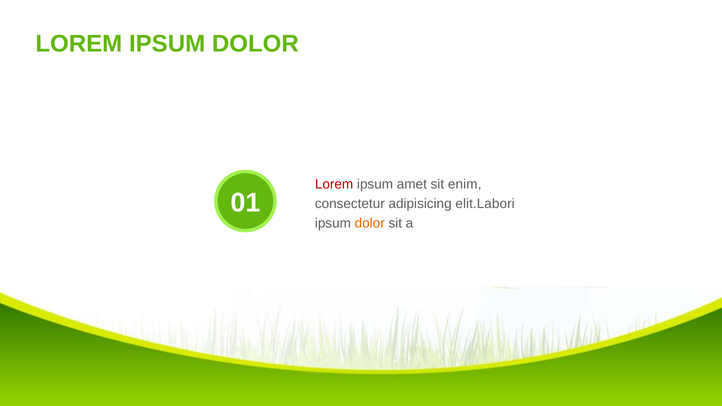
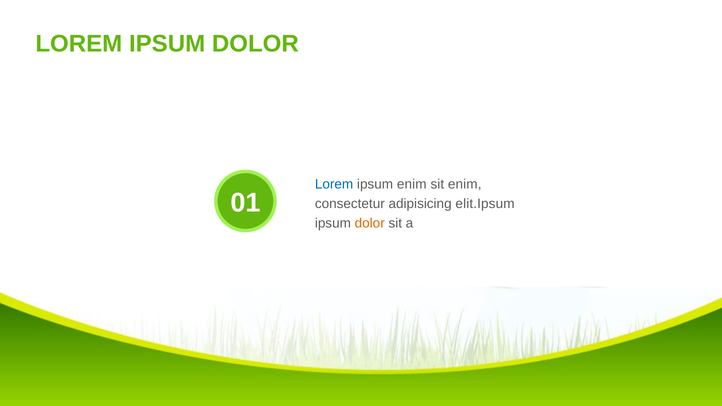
Lorem at (334, 184) colour: red -> blue
ipsum amet: amet -> enim
elit.Labori: elit.Labori -> elit.Ipsum
